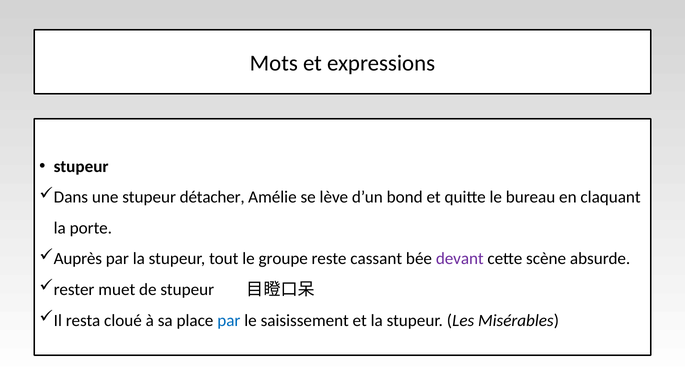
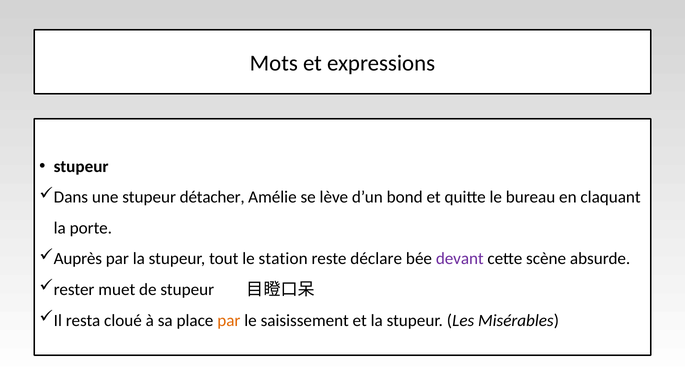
groupe: groupe -> station
cassant: cassant -> déclare
par at (229, 321) colour: blue -> orange
